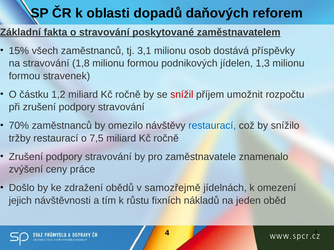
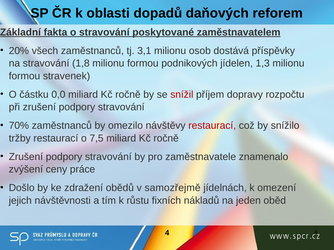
15%: 15% -> 20%
1,2: 1,2 -> 0,0
umožnit: umožnit -> dopravy
restaurací at (212, 126) colour: blue -> red
